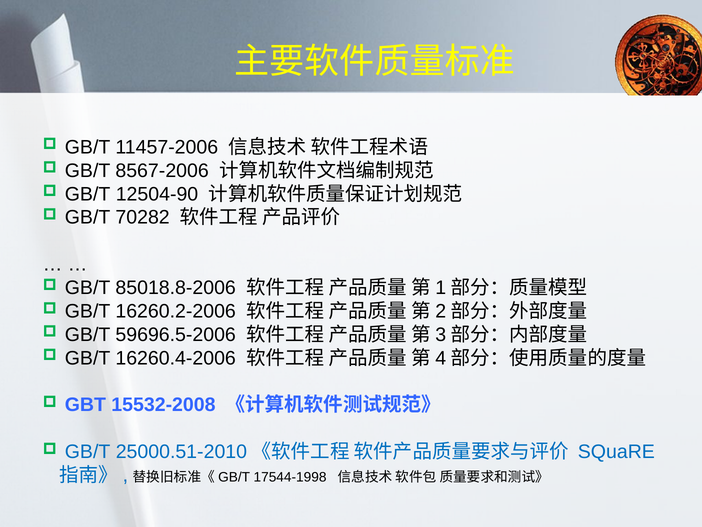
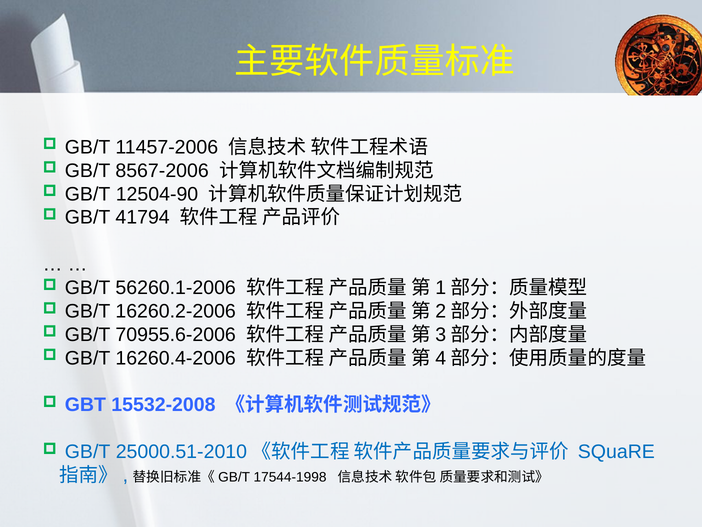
70282: 70282 -> 41794
85018.8-2006: 85018.8-2006 -> 56260.1-2006
59696.5-2006: 59696.5-2006 -> 70955.6-2006
